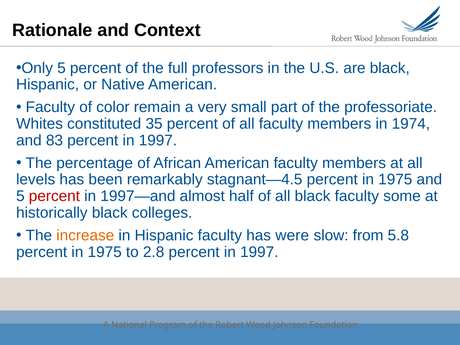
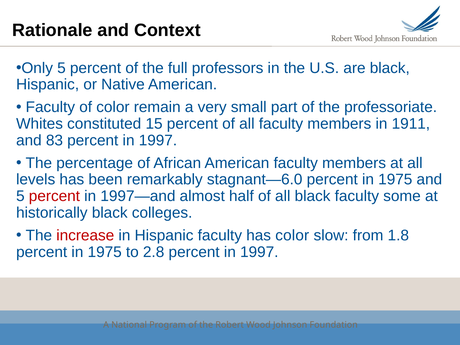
35: 35 -> 15
1974: 1974 -> 1911
stagnant—4.5: stagnant—4.5 -> stagnant—6.0
increase colour: orange -> red
has were: were -> color
5.8: 5.8 -> 1.8
